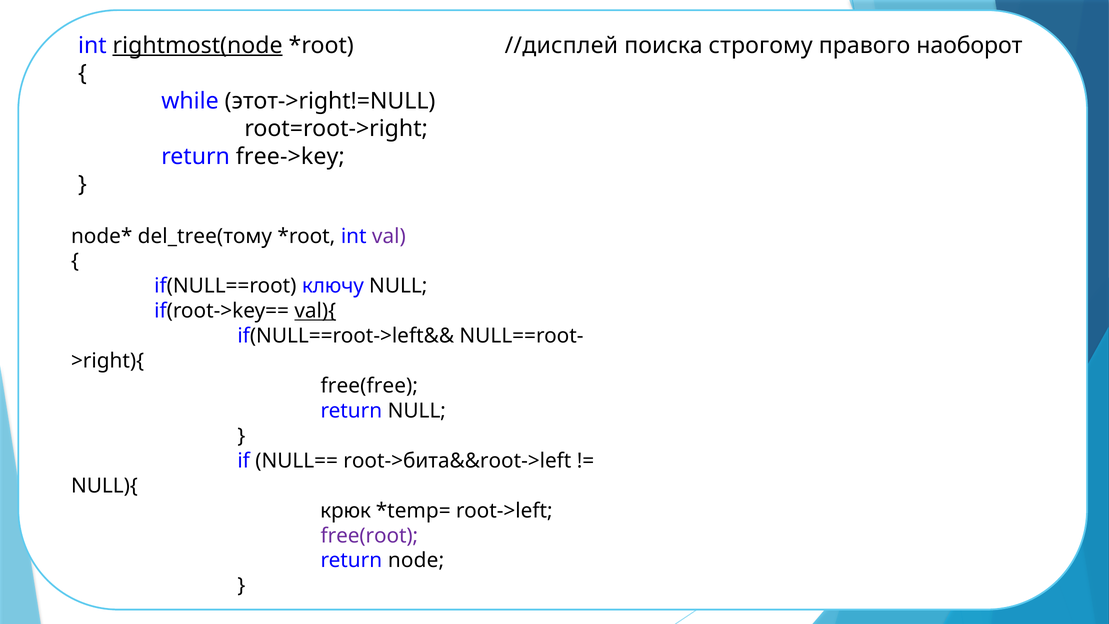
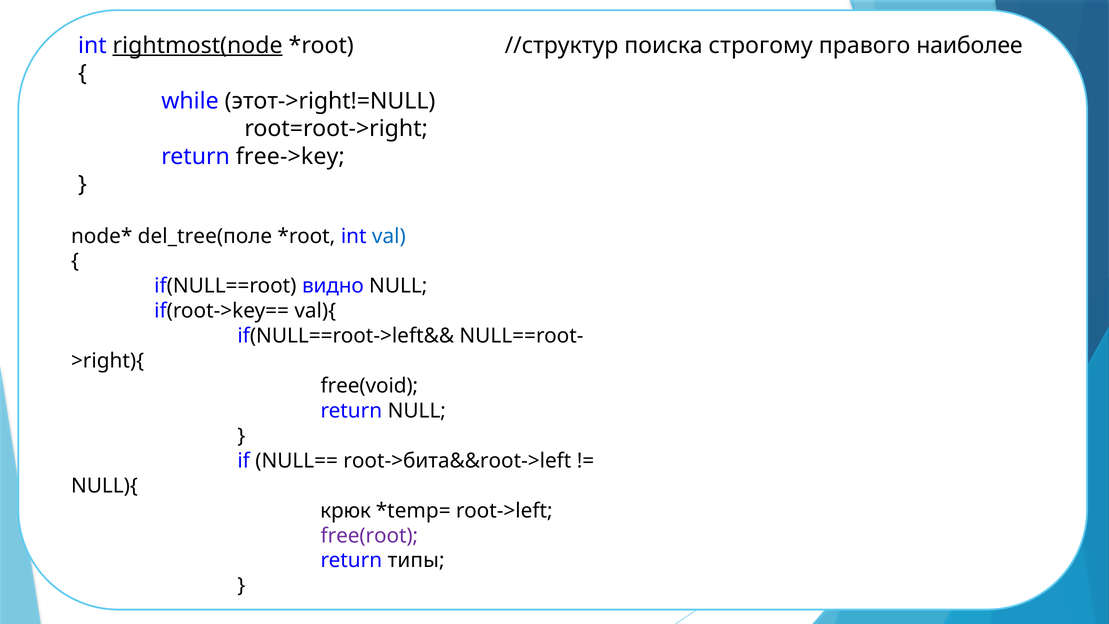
//дисплей: //дисплей -> //структур
наоборот: наоборот -> наиболее
del_tree(тому: del_tree(тому -> del_tree(поле
val colour: purple -> blue
ключу: ключу -> видно
val){ underline: present -> none
free(free: free(free -> free(void
node: node -> типы
